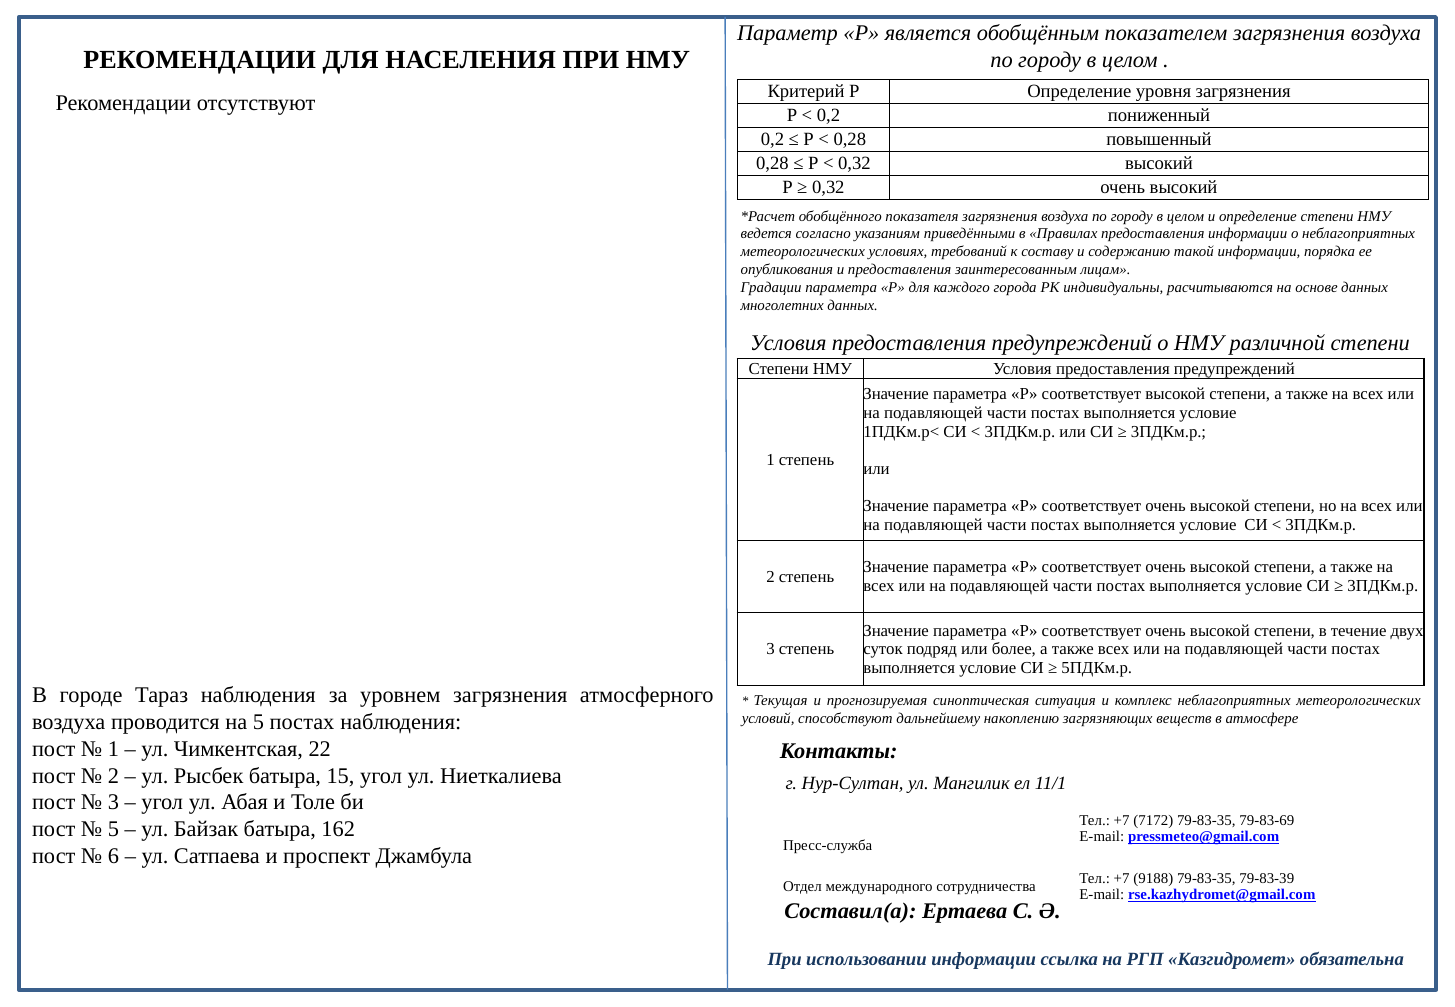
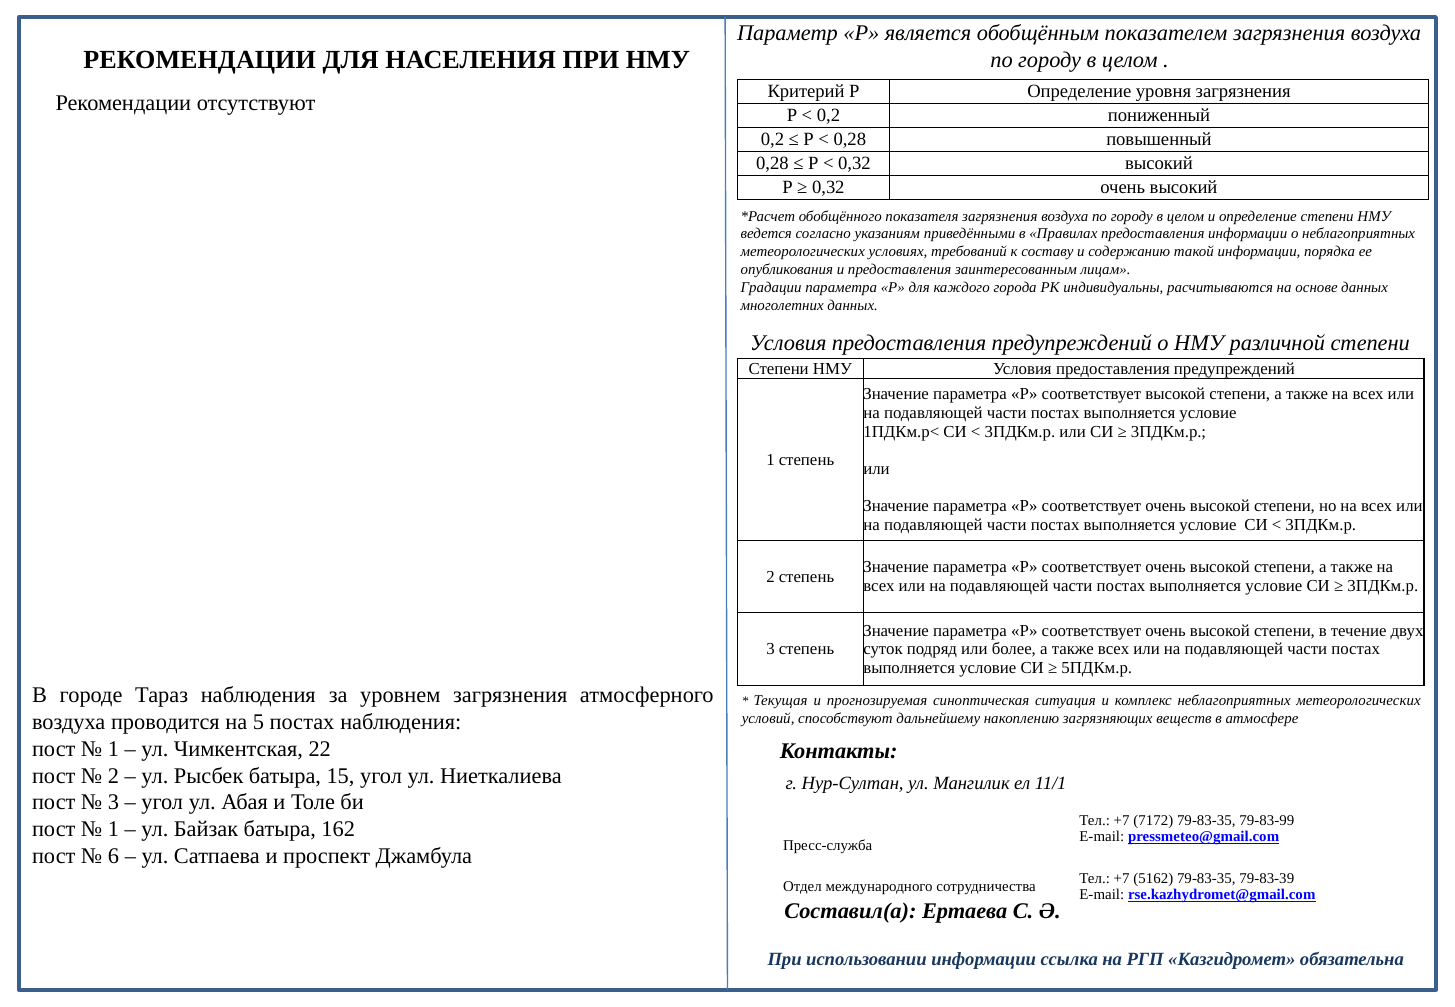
79-83-69: 79-83-69 -> 79-83-99
5 at (113, 830): 5 -> 1
9188: 9188 -> 5162
